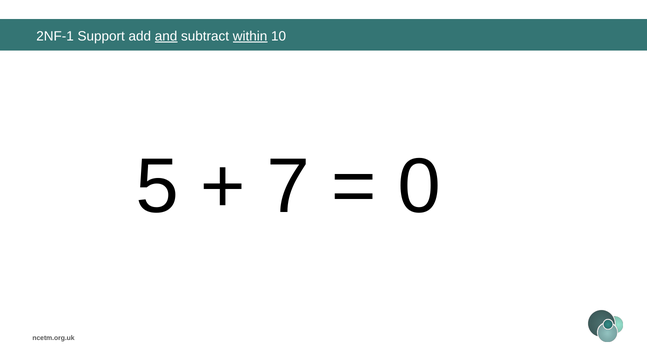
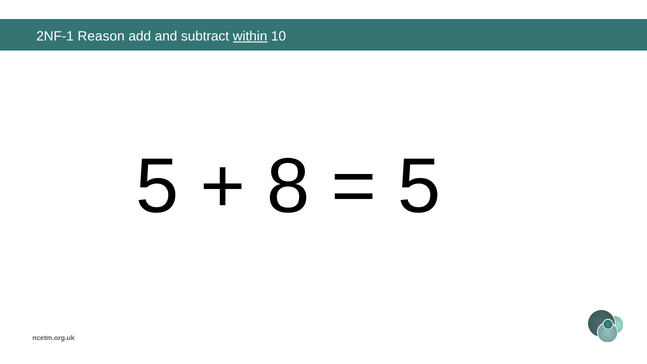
Support: Support -> Reason
and underline: present -> none
7: 7 -> 8
0 at (419, 187): 0 -> 5
